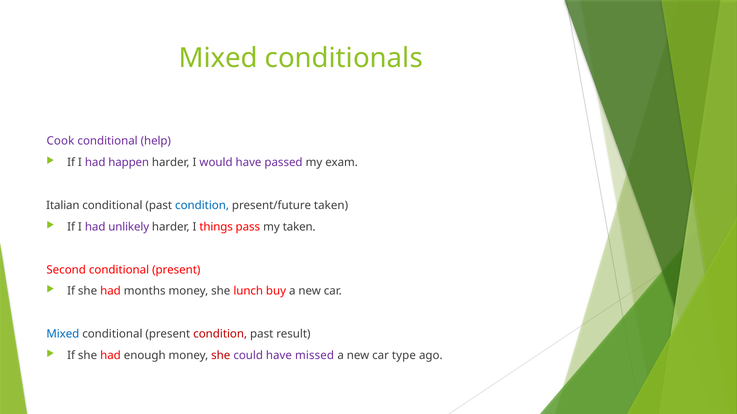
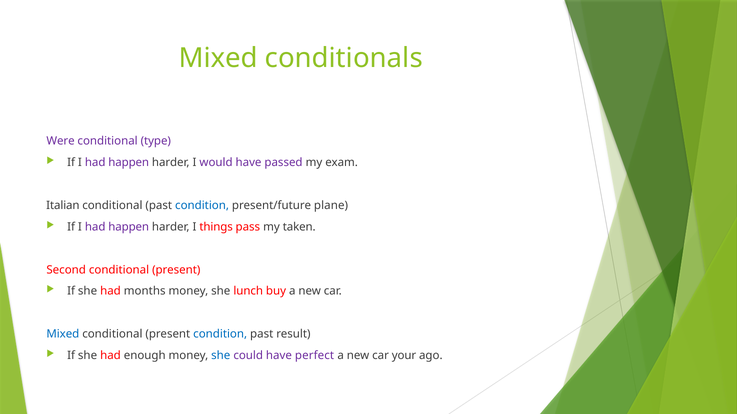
Cook: Cook -> Were
help: help -> type
present/future taken: taken -> plane
unlikely at (129, 227): unlikely -> happen
condition at (220, 335) colour: red -> blue
she at (221, 356) colour: red -> blue
missed: missed -> perfect
type: type -> your
